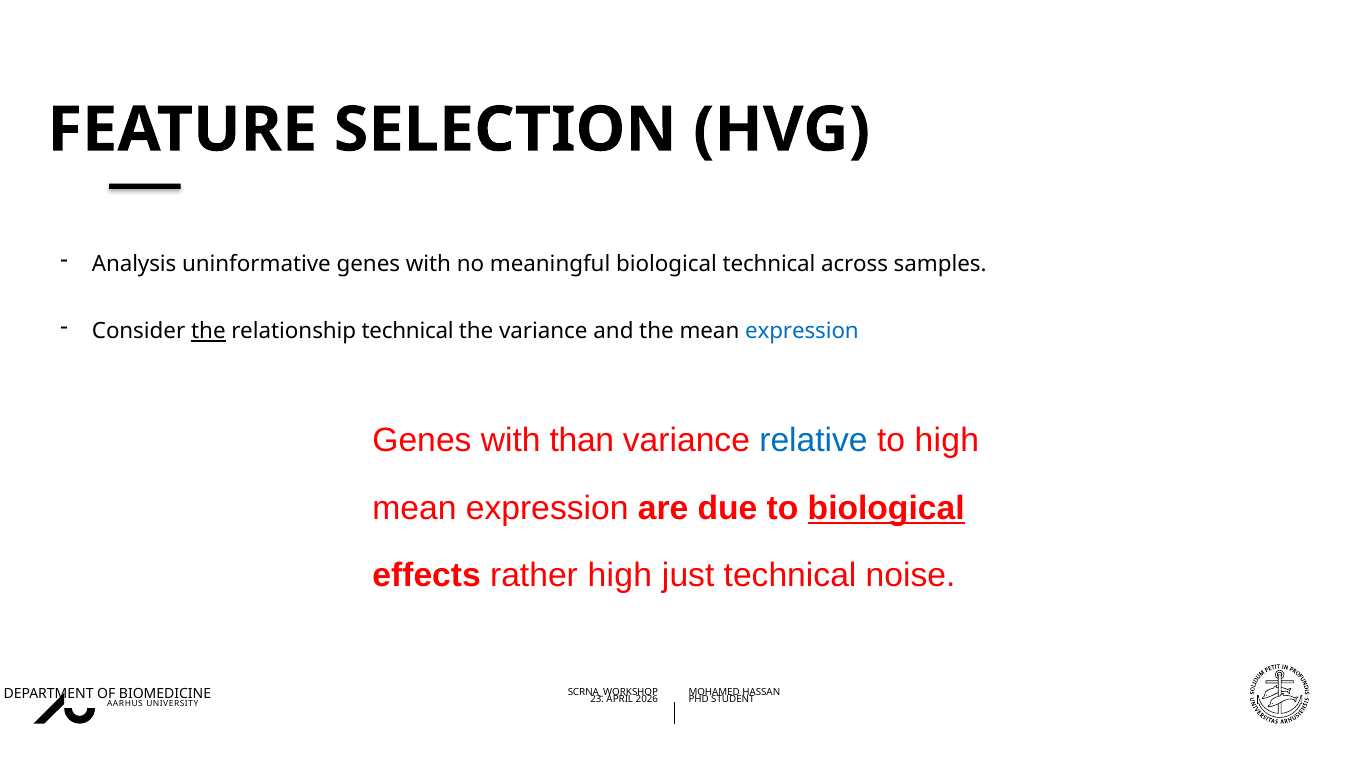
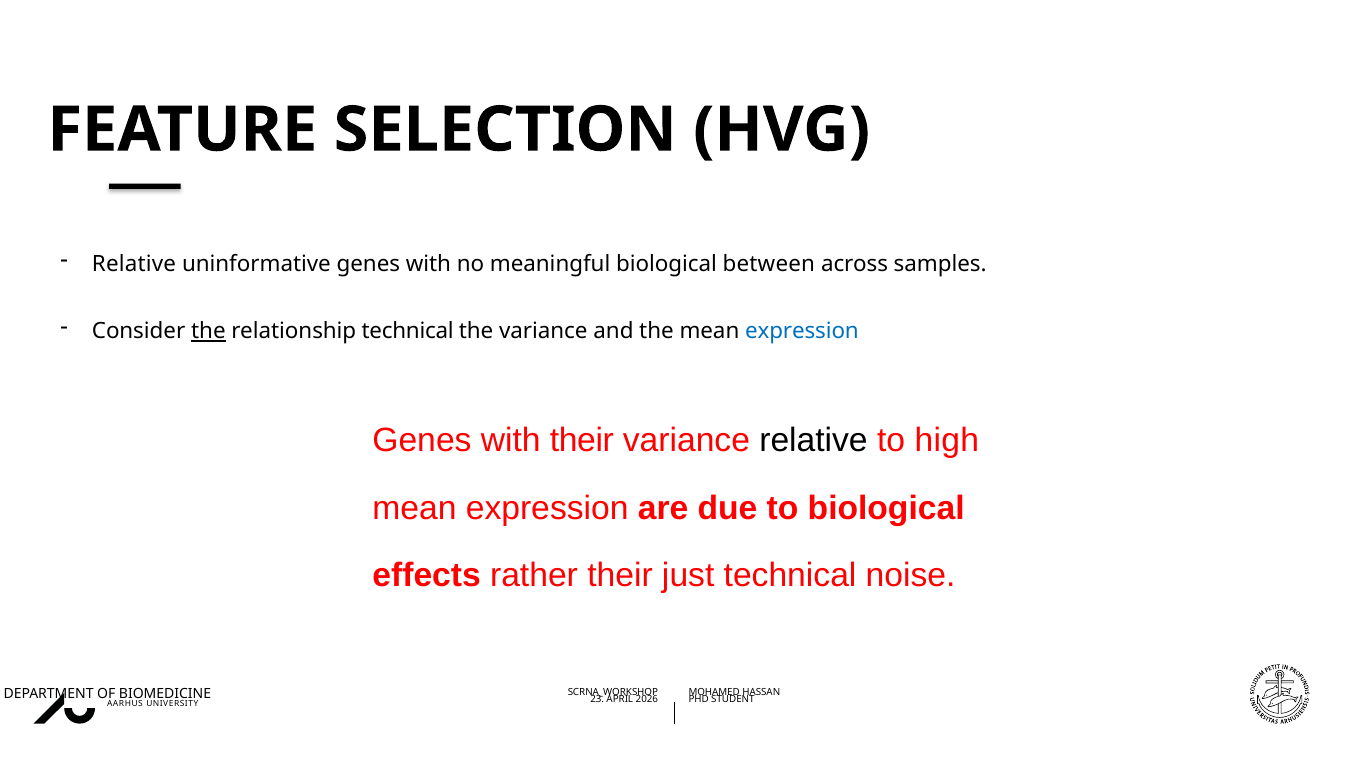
Analysis at (134, 264): Analysis -> Relative
biological technical: technical -> between
with than: than -> their
relative at (814, 441) colour: blue -> black
biological at (886, 508) underline: present -> none
rather high: high -> their
